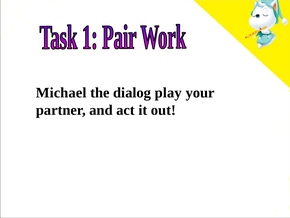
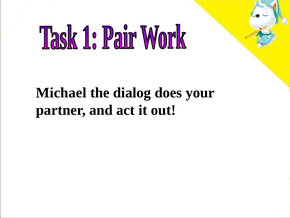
play: play -> does
